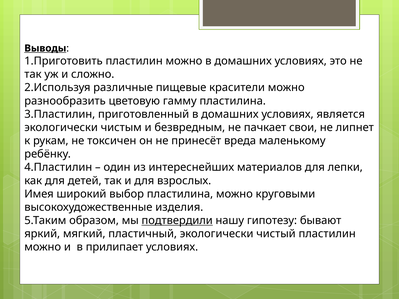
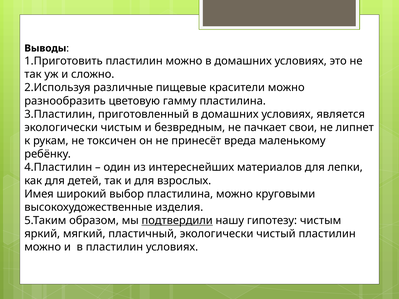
Выводы underline: present -> none
гипотезу бывают: бывают -> чистым
в прилипает: прилипает -> пластилин
